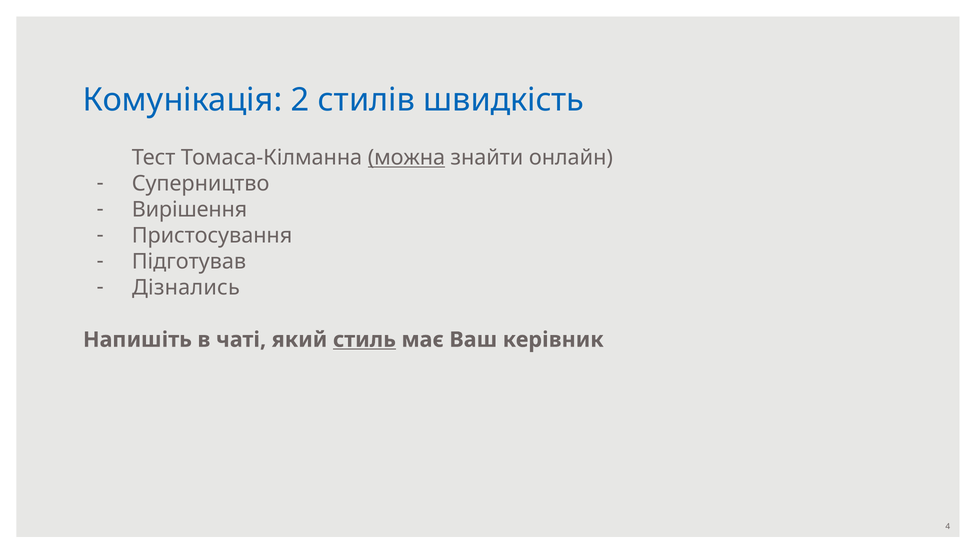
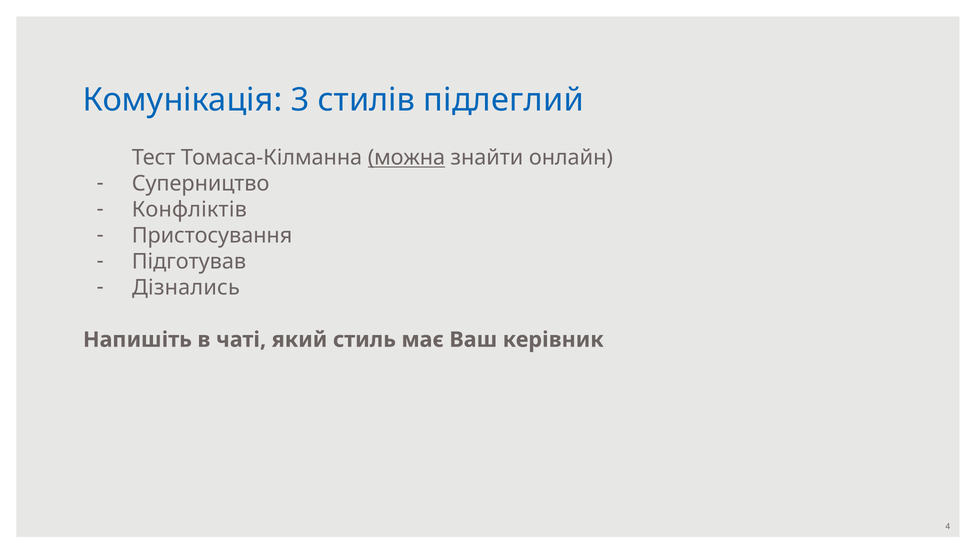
2: 2 -> 3
швидкість: швидкість -> підлеглий
Вирішення: Вирішення -> Конфліктів
стиль underline: present -> none
